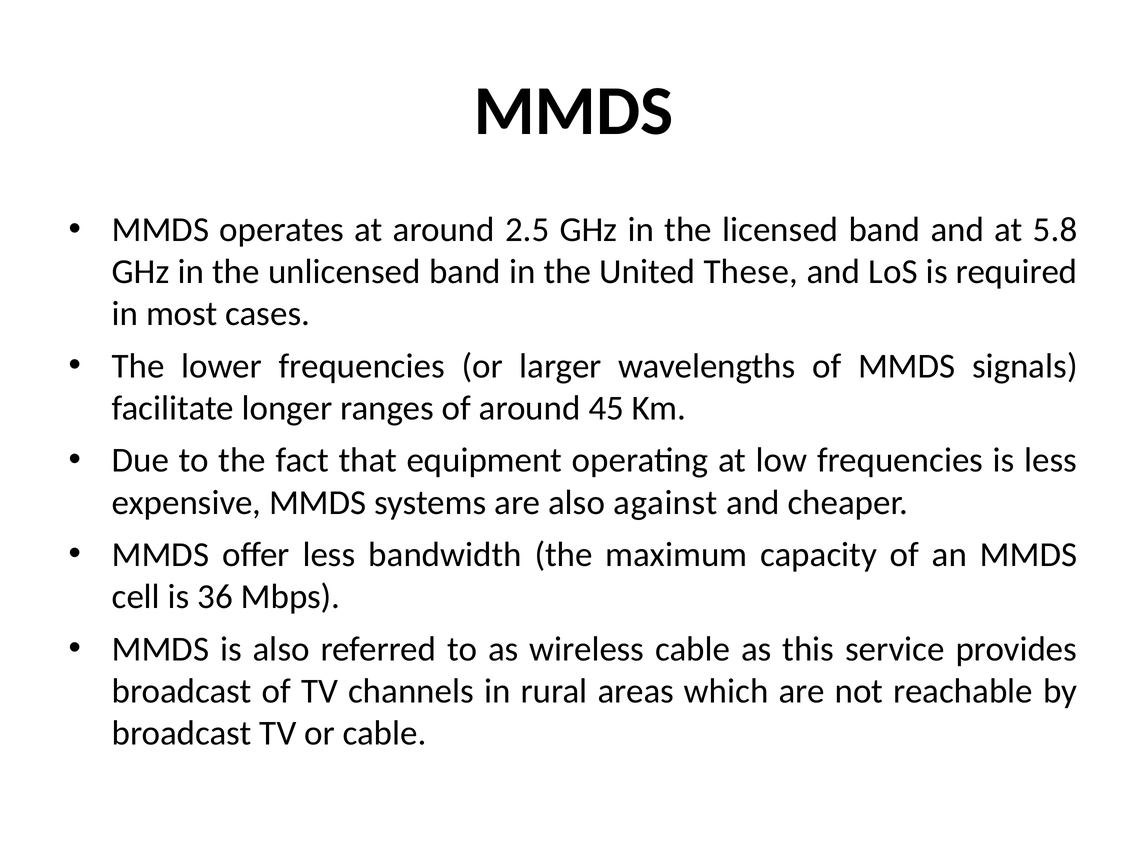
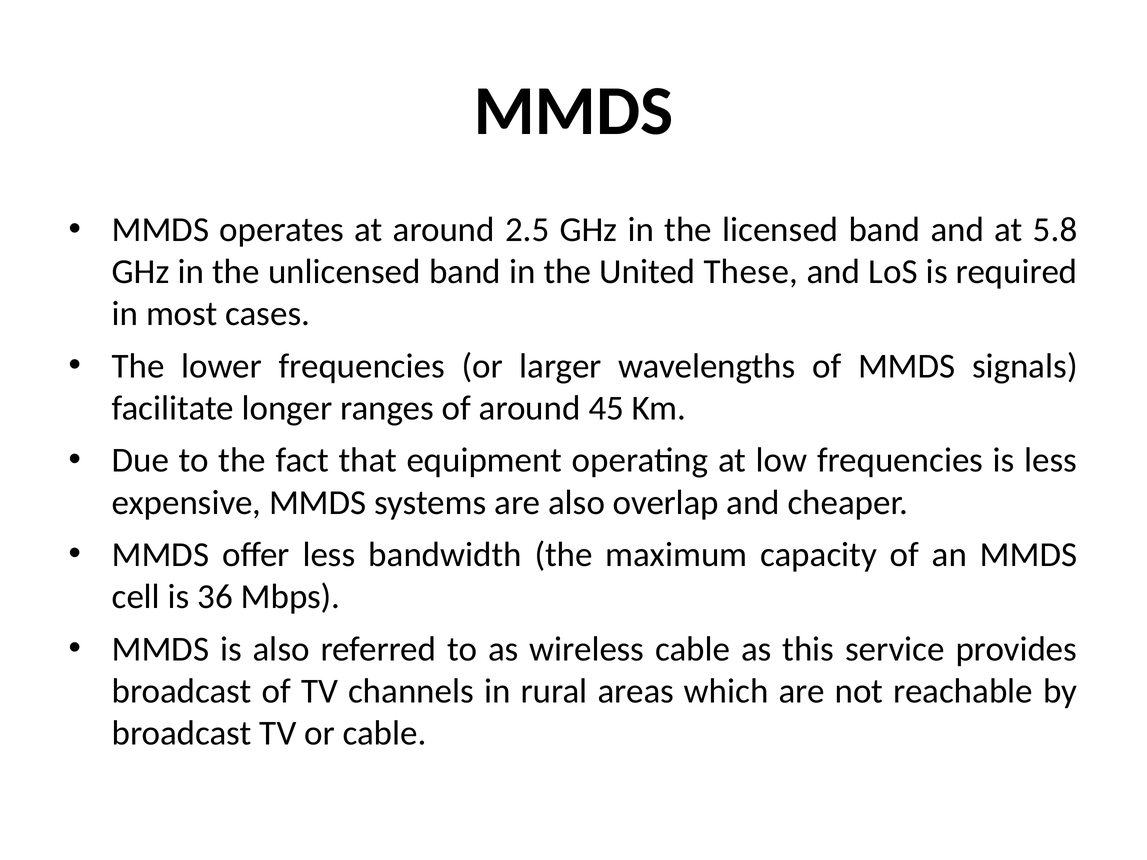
against: against -> overlap
